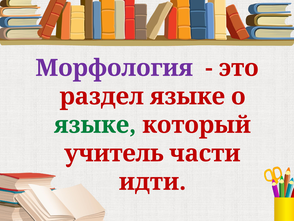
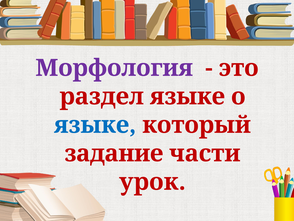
языке at (95, 125) colour: green -> blue
учитель: учитель -> задание
идти: идти -> урок
